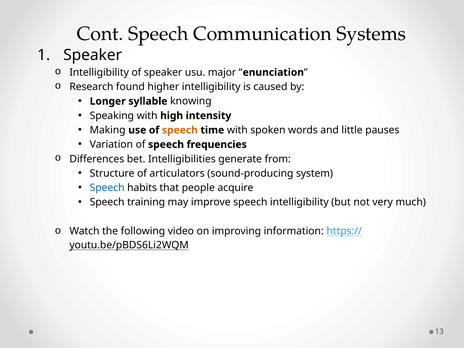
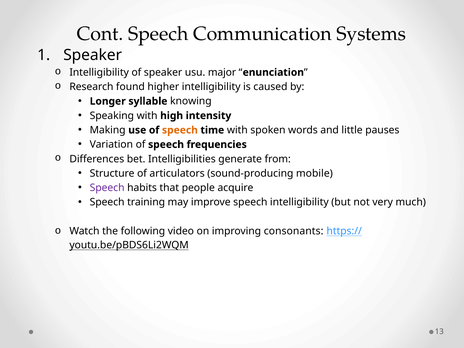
system: system -> mobile
Speech at (107, 188) colour: blue -> purple
information: information -> consonants
